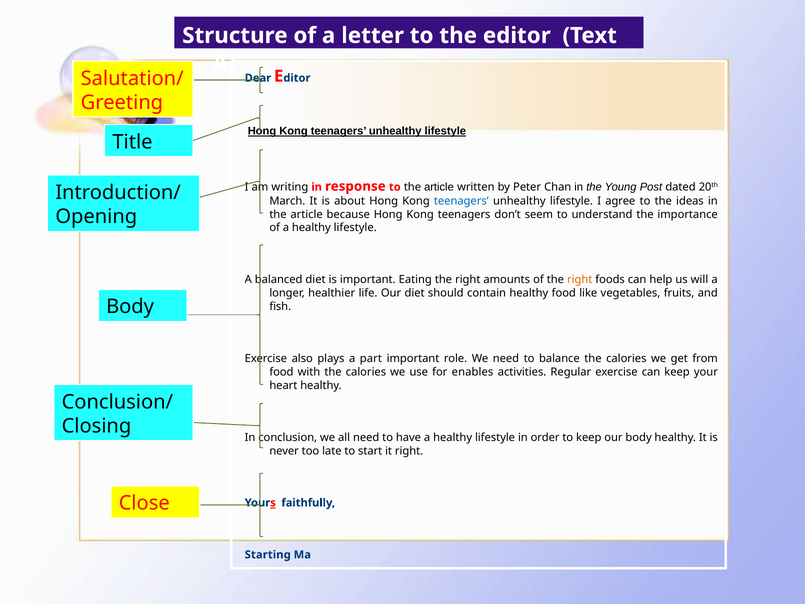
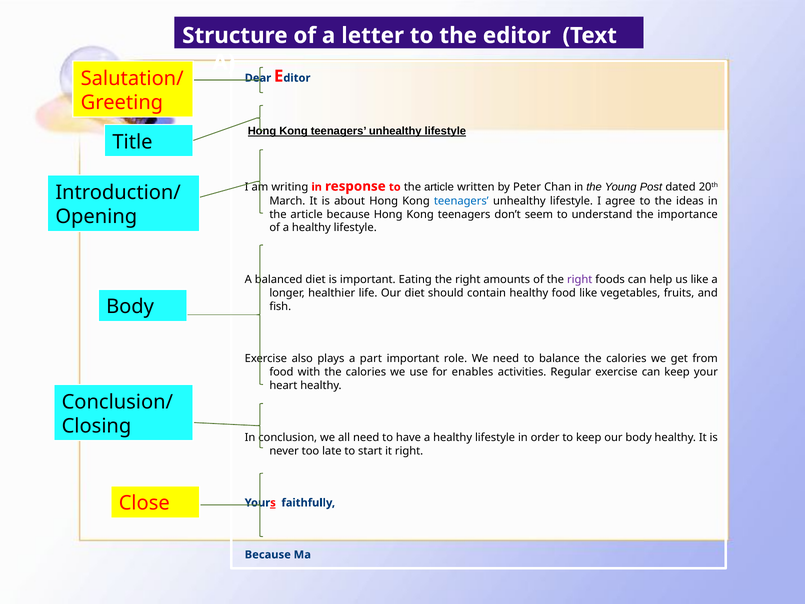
right at (580, 280) colour: orange -> purple
us will: will -> like
Starting at (268, 554): Starting -> Because
